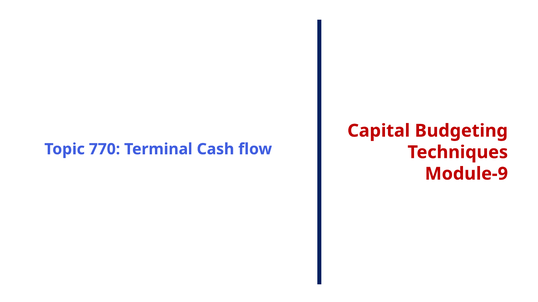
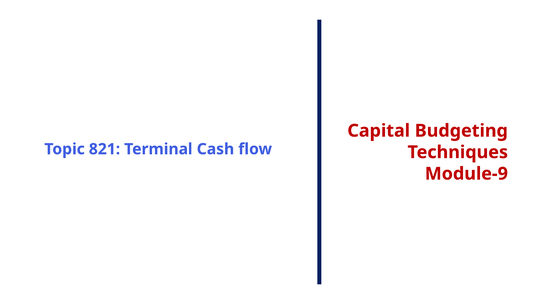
770: 770 -> 821
